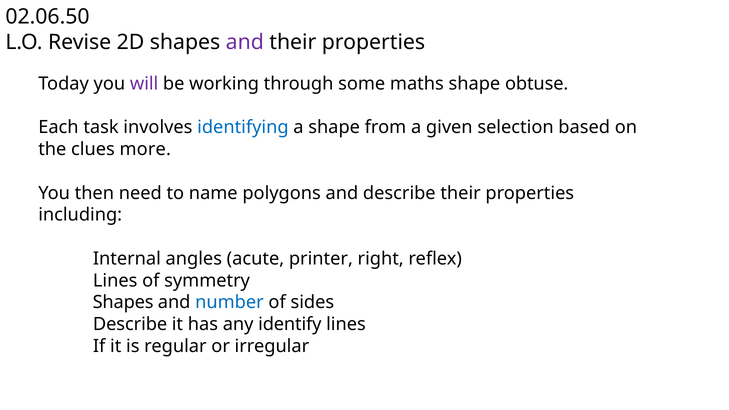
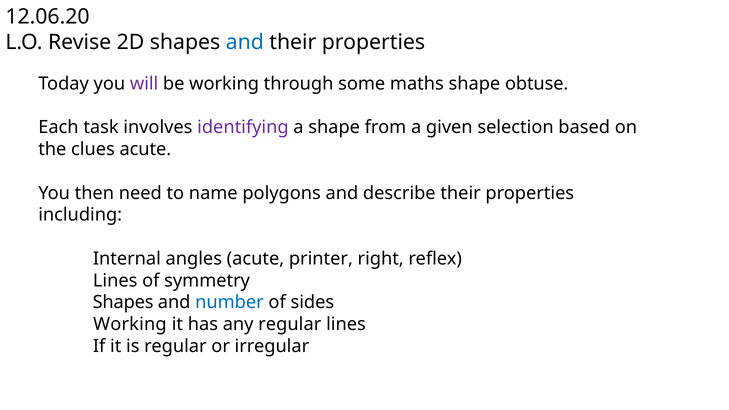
02.06.50: 02.06.50 -> 12.06.20
and at (245, 42) colour: purple -> blue
identifying colour: blue -> purple
clues more: more -> acute
Describe at (130, 324): Describe -> Working
any identify: identify -> regular
